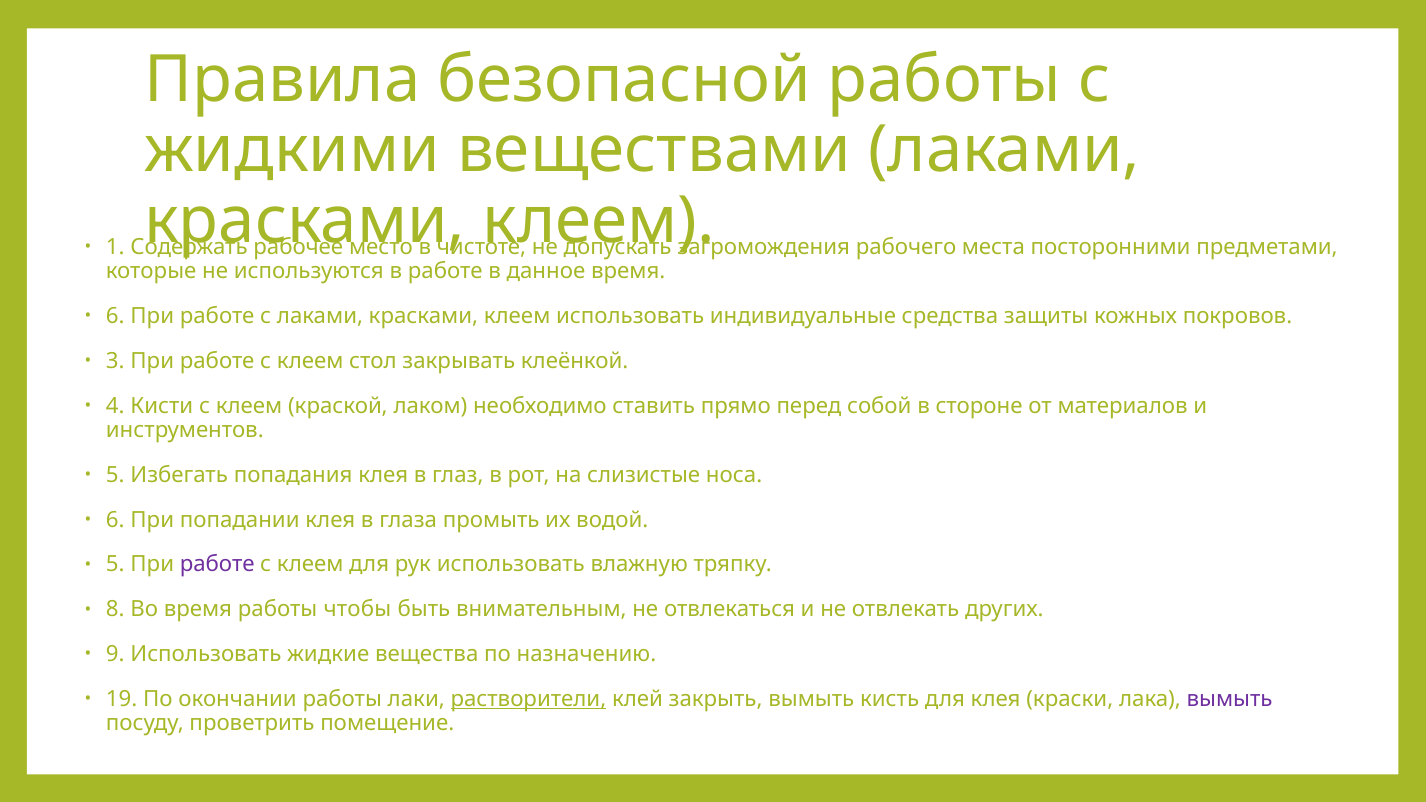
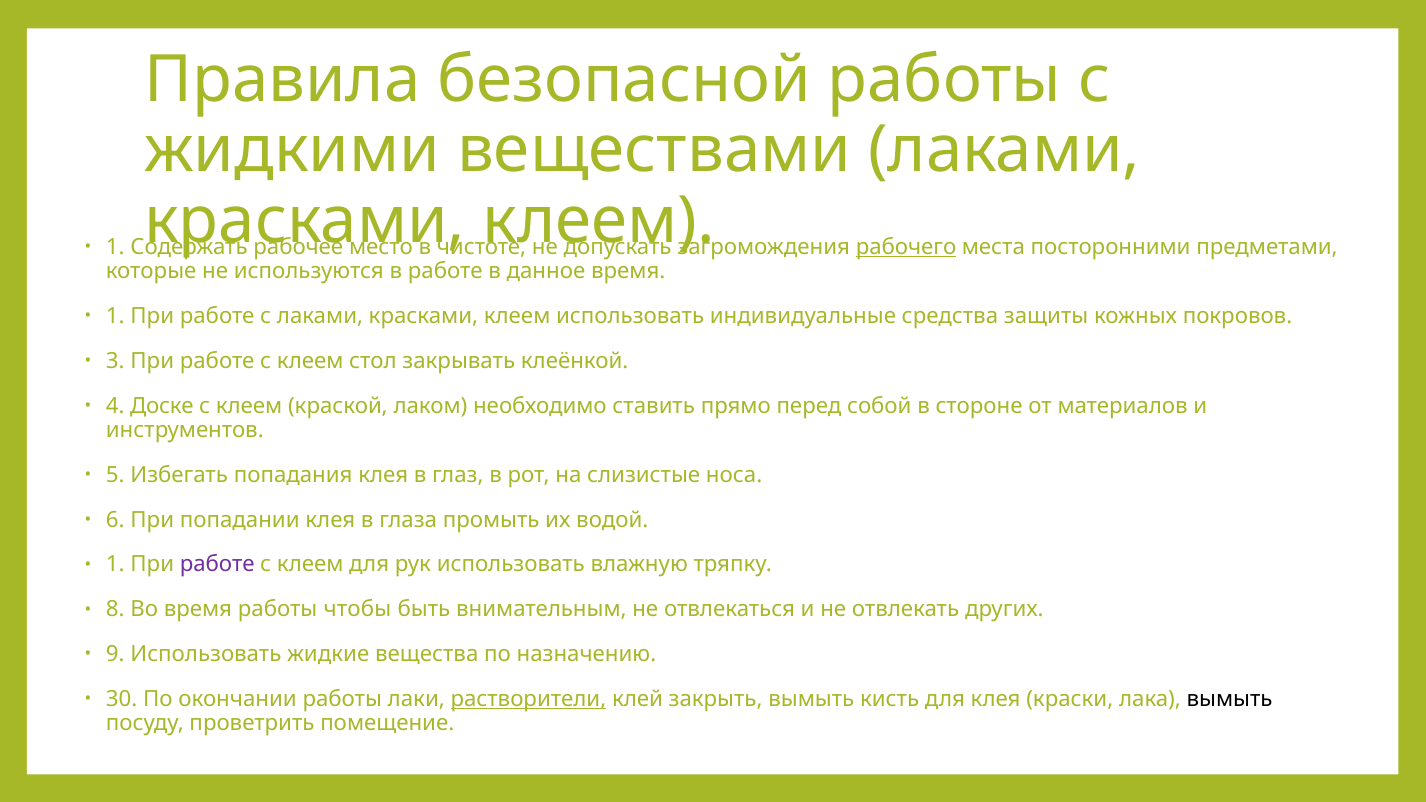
рабочего underline: none -> present
6 at (115, 316): 6 -> 1
Кисти: Кисти -> Доске
5 at (115, 565): 5 -> 1
19: 19 -> 30
вымыть at (1230, 699) colour: purple -> black
